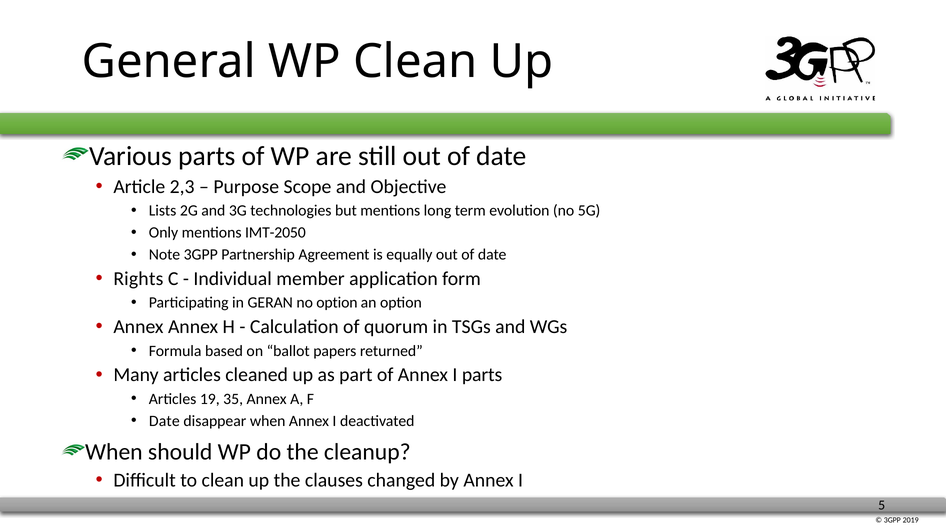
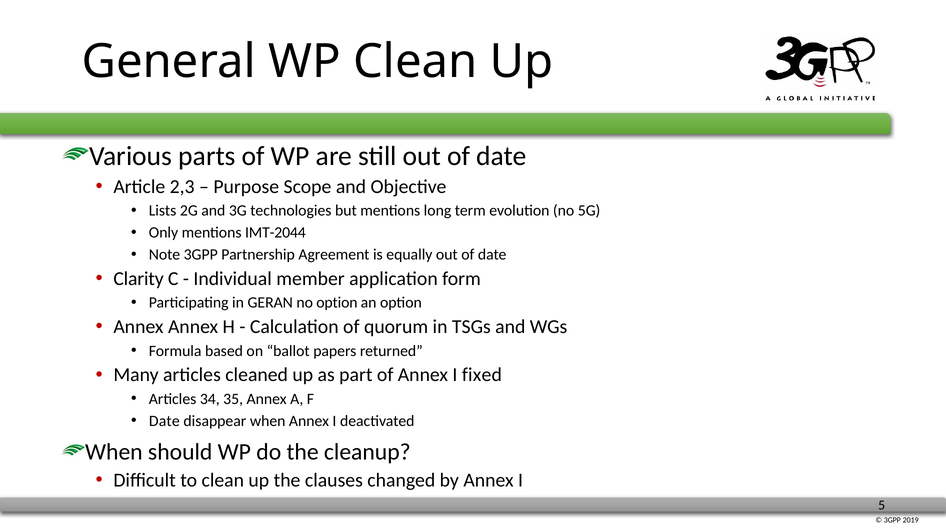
IMT-2050: IMT-2050 -> IMT-2044
Rights: Rights -> Clarity
I parts: parts -> fixed
19: 19 -> 34
